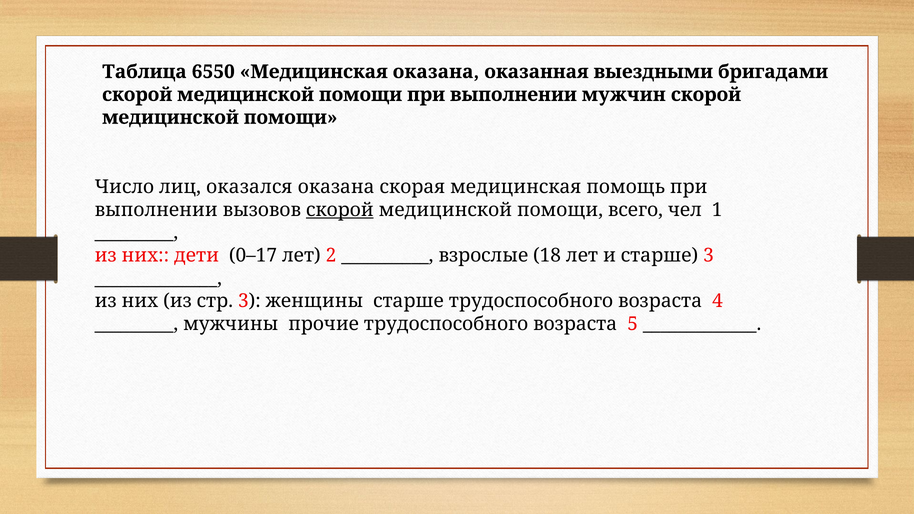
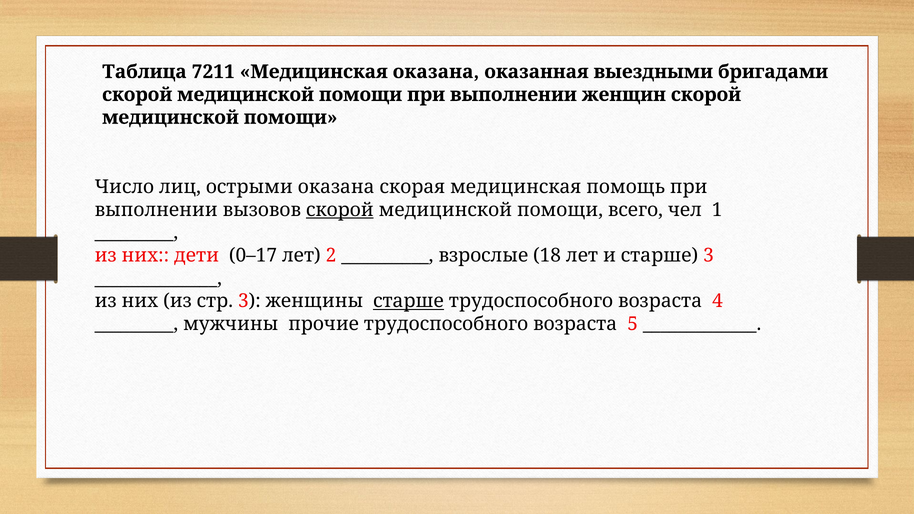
6550: 6550 -> 7211
мужчин: мужчин -> женщин
оказался: оказался -> острыми
старше at (408, 301) underline: none -> present
